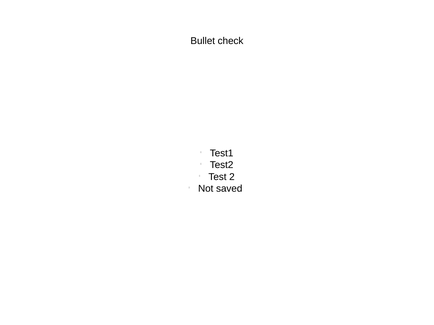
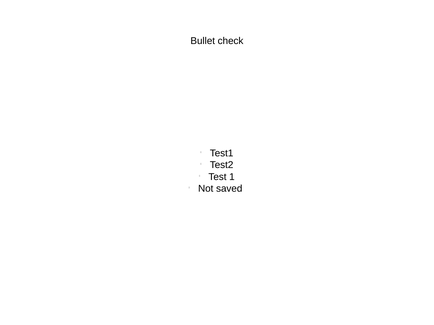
2: 2 -> 1
